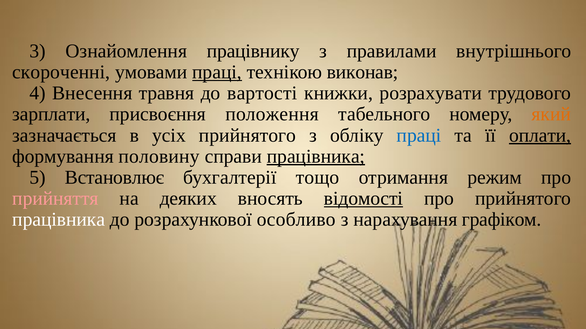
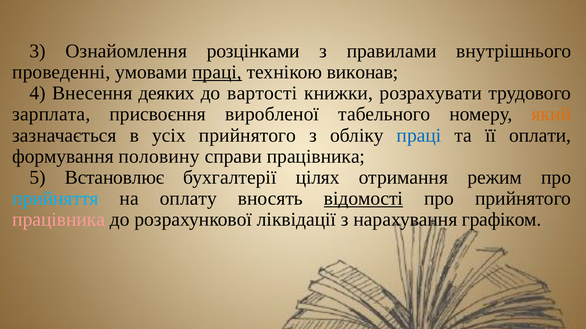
працівнику: працівнику -> розцінками
скороченні: скороченні -> проведенні
травня: травня -> деяких
зарплати: зарплати -> зарплата
положення: положення -> виробленої
оплати underline: present -> none
працівника at (316, 157) underline: present -> none
тощо: тощо -> цілях
прийняття colour: pink -> light blue
деяких: деяких -> оплату
працівника at (59, 220) colour: white -> pink
особливо: особливо -> ліквідації
